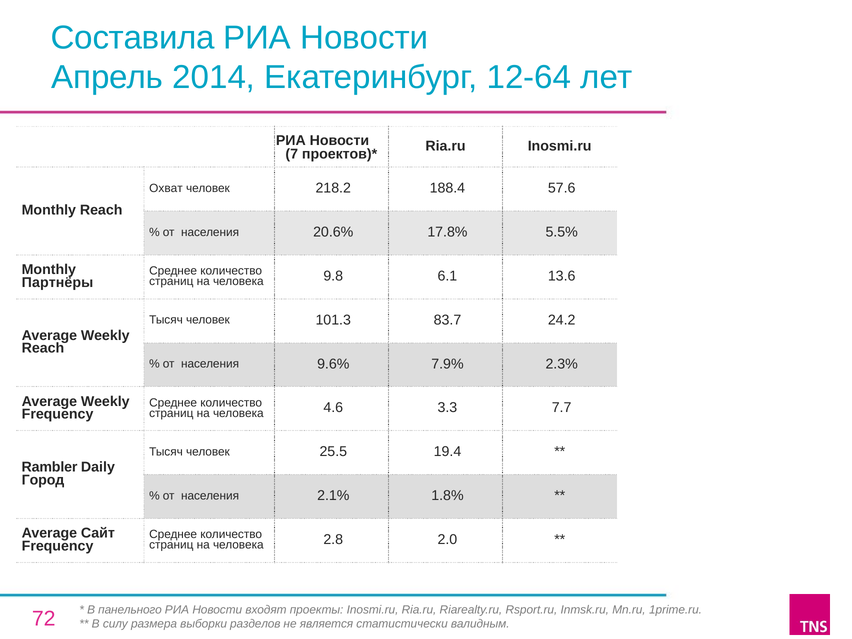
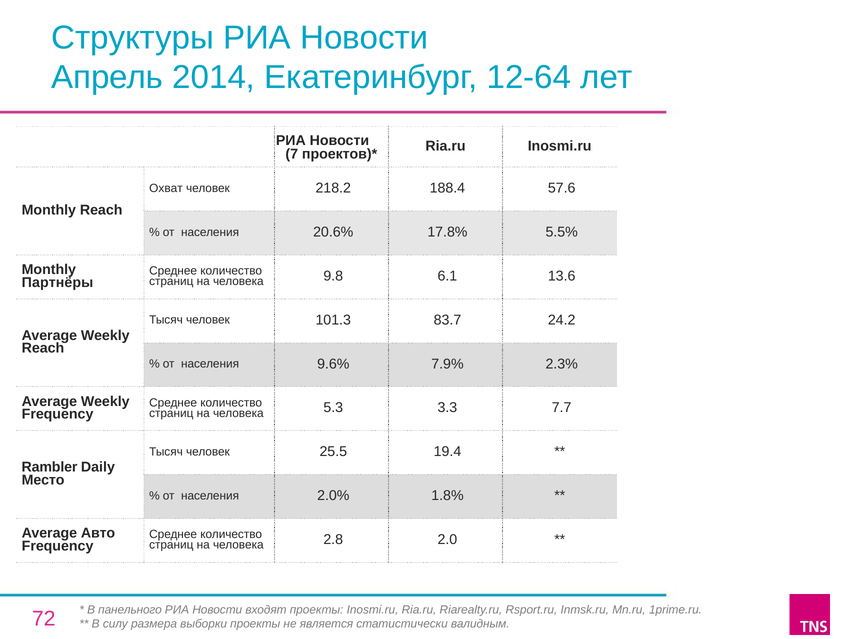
Составила: Составила -> Структуры
4.6: 4.6 -> 5.3
Город: Город -> Место
2.1%: 2.1% -> 2.0%
Сайт: Сайт -> Авто
выборки разделов: разделов -> проекты
